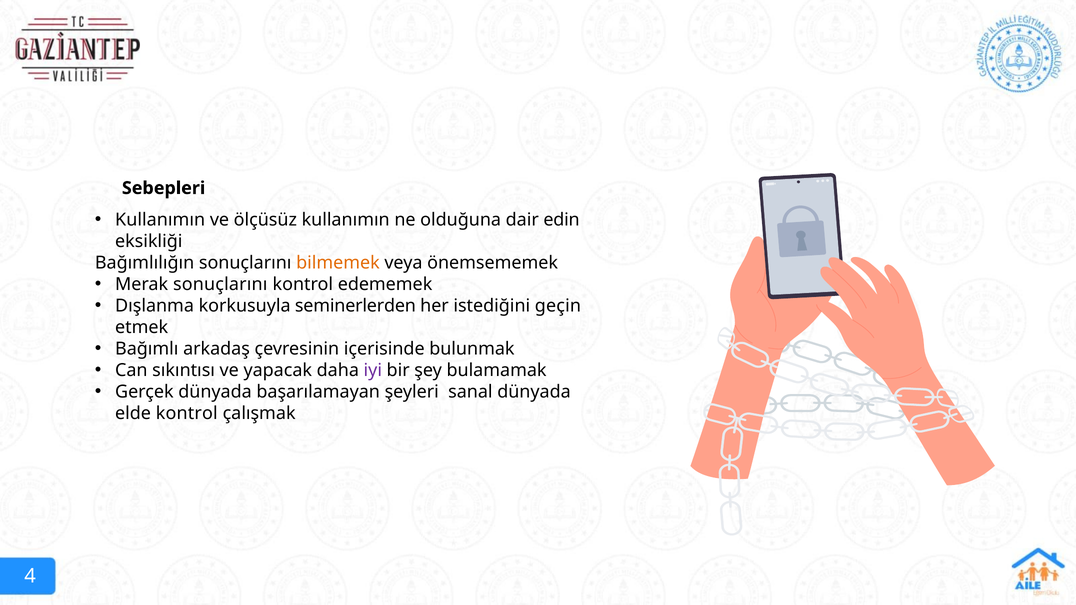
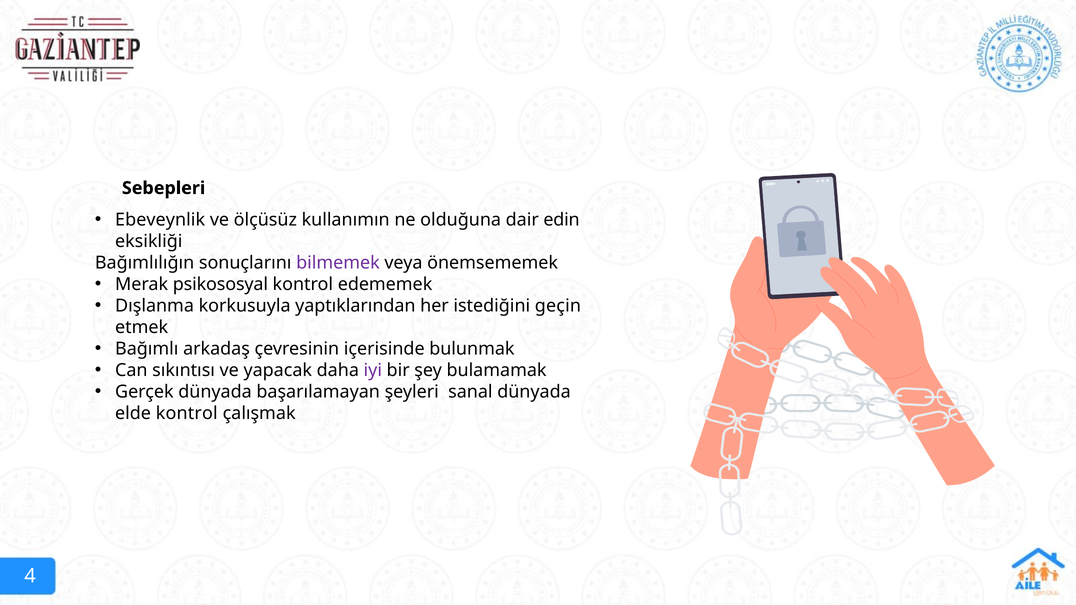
Kullanımın at (160, 220): Kullanımın -> Ebeveynlik
bilmemek colour: orange -> purple
Merak sonuçlarını: sonuçlarını -> psikososyal
seminerlerden: seminerlerden -> yaptıklarından
